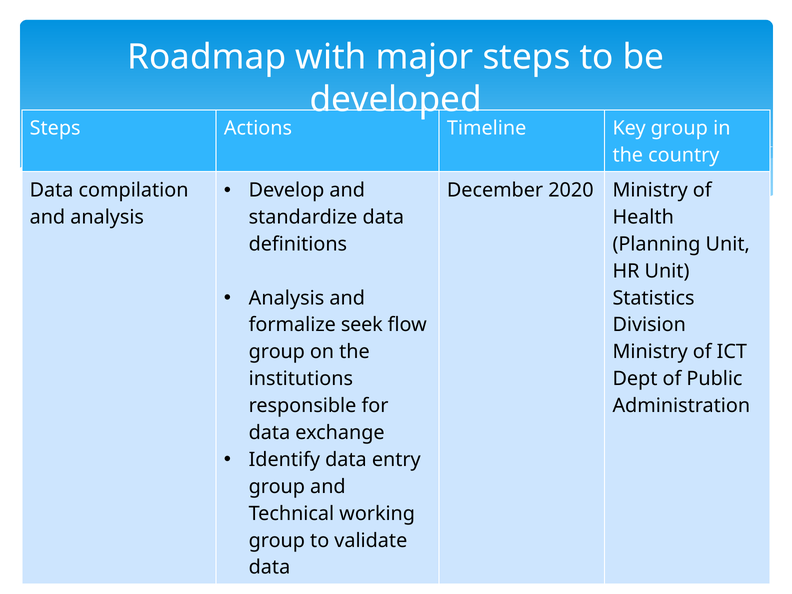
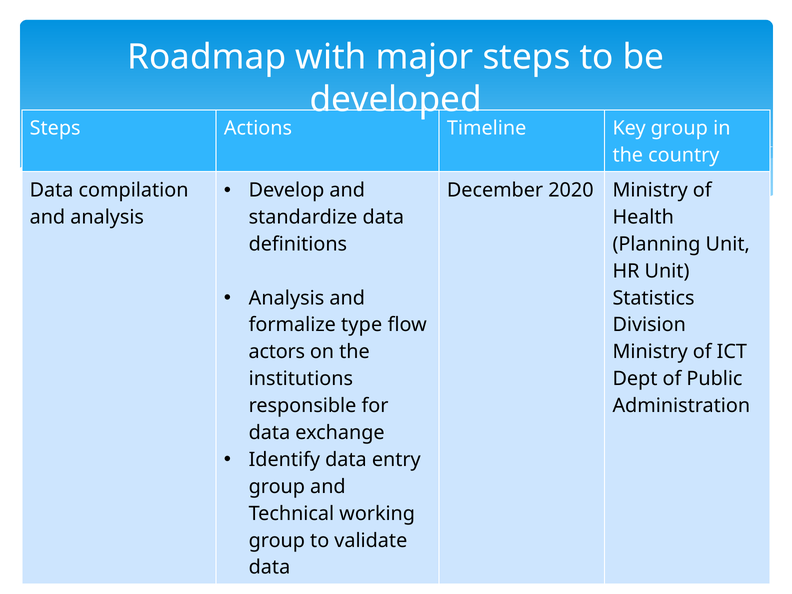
seek: seek -> type
group at (277, 352): group -> actors
